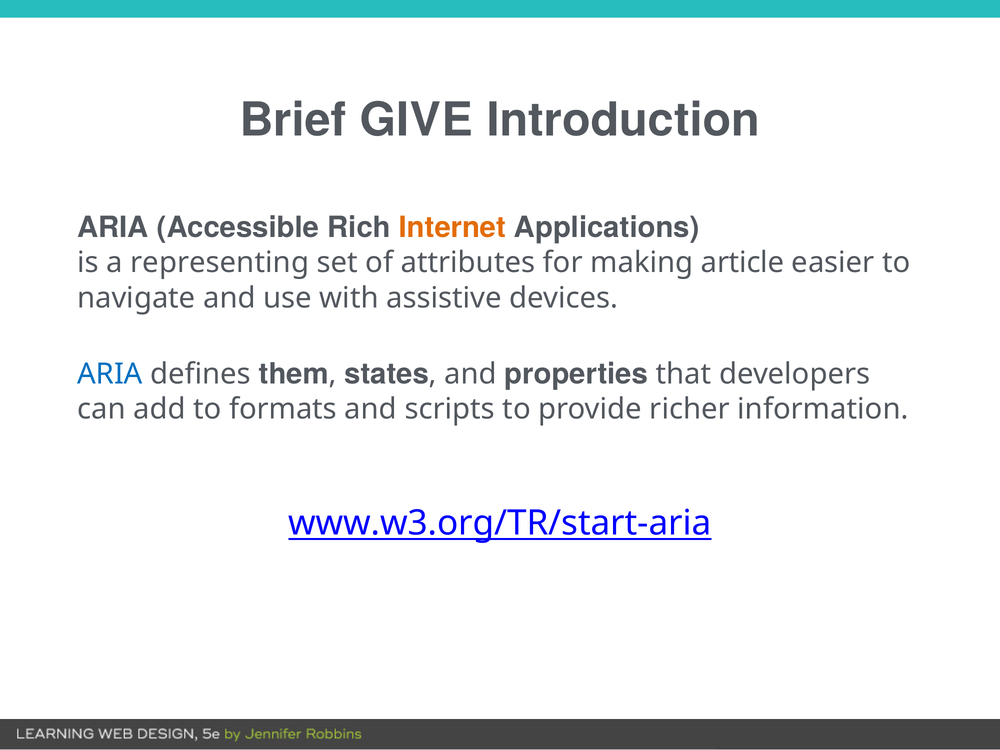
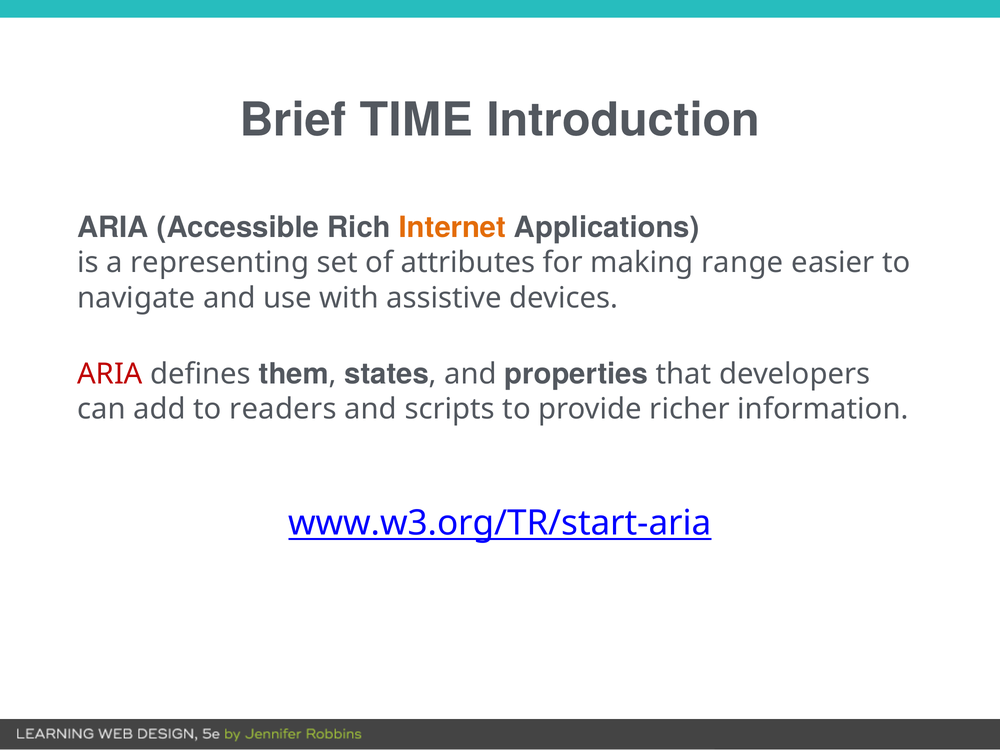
GIVE: GIVE -> TIME
article: article -> range
ARIA at (110, 374) colour: blue -> red
formats: formats -> readers
